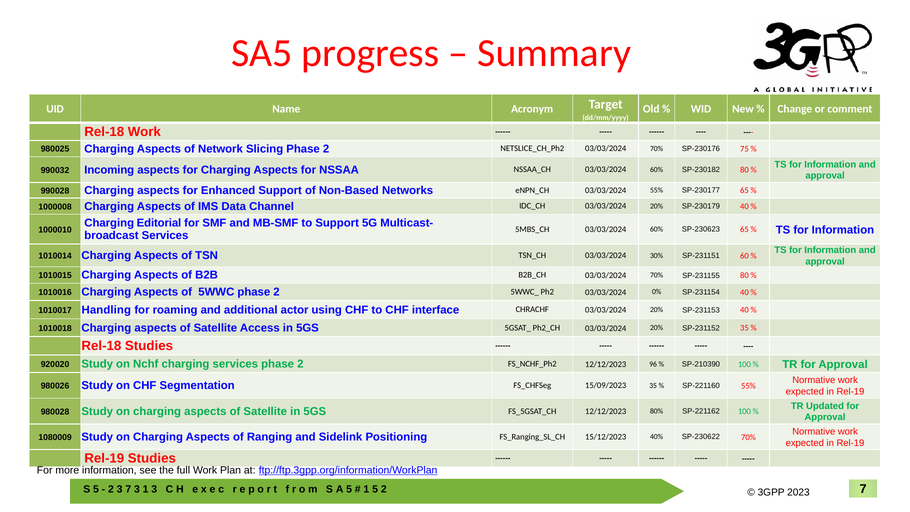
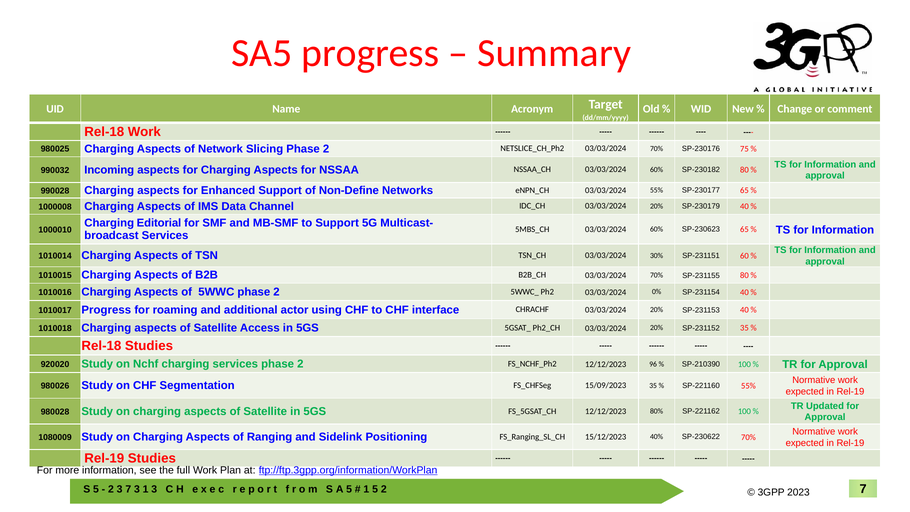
Non-Based: Non-Based -> Non-Define
1010017 Handling: Handling -> Progress
